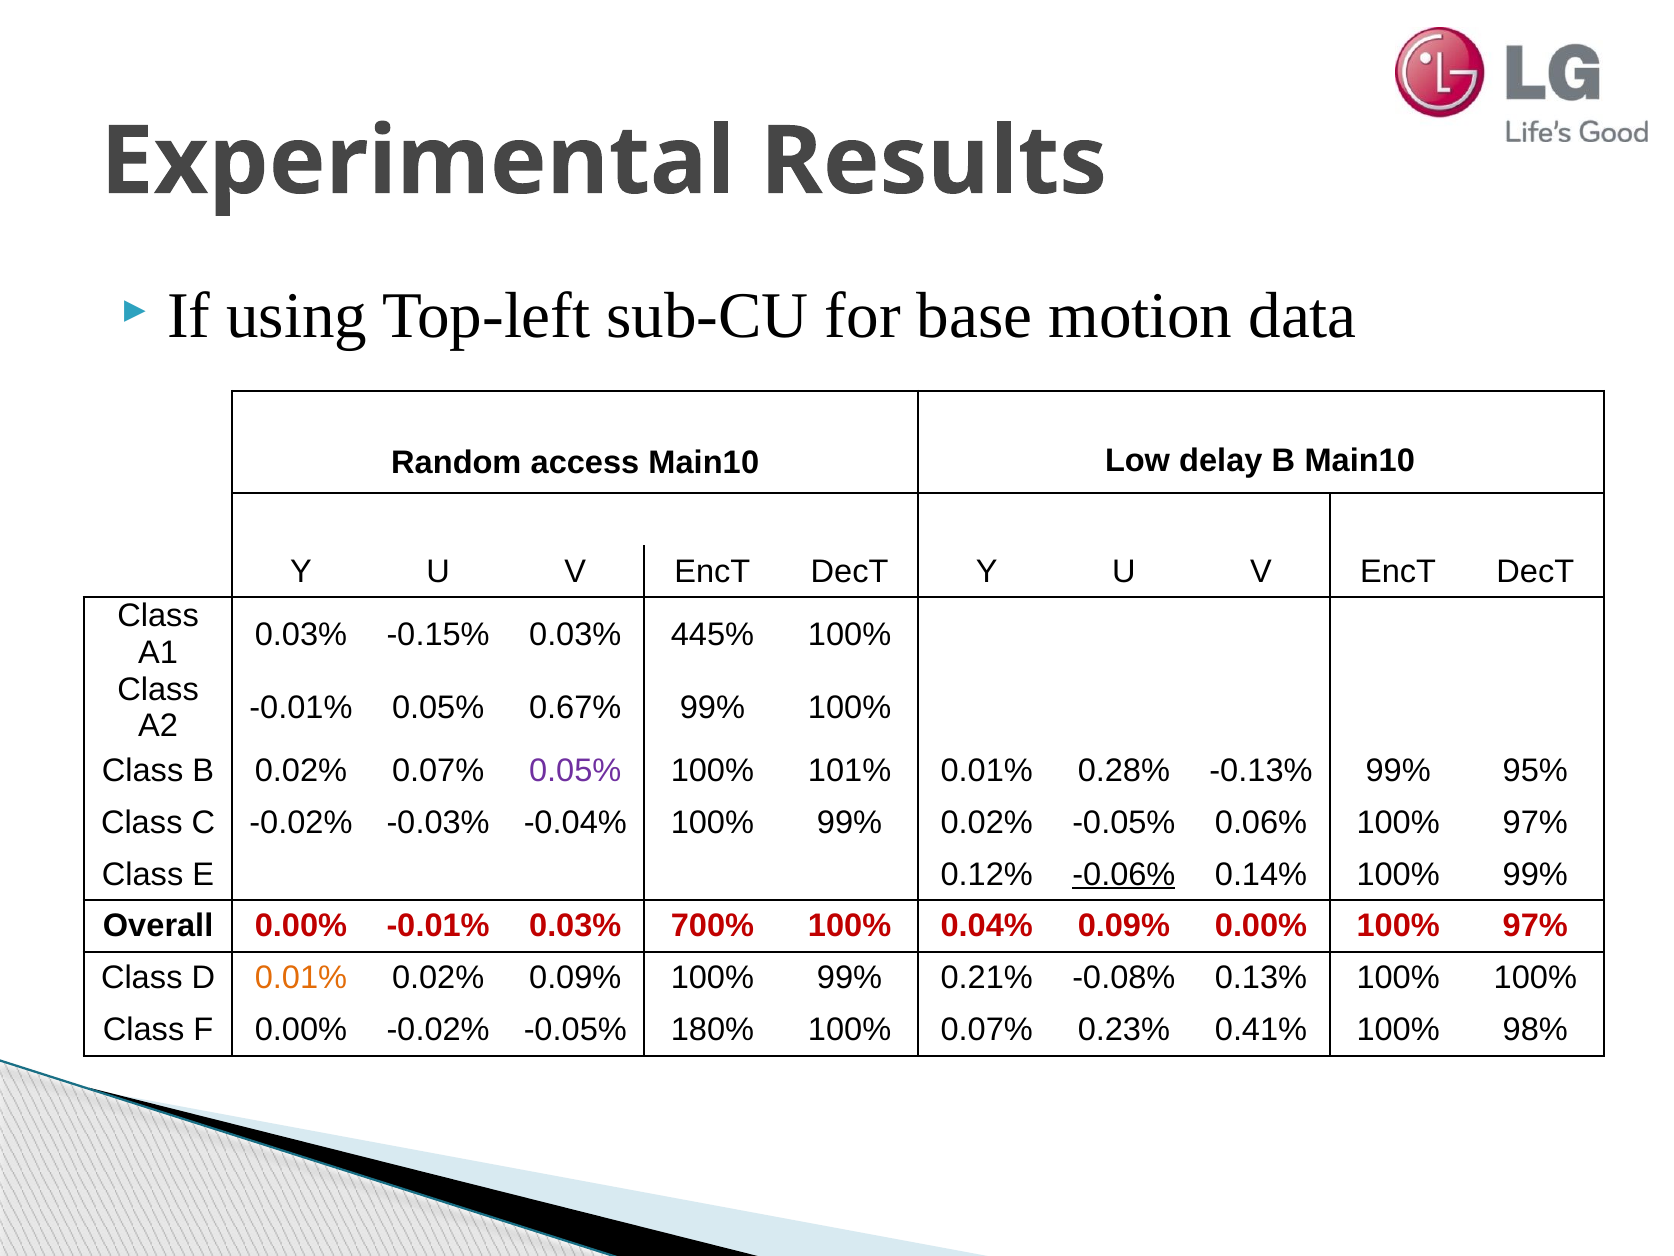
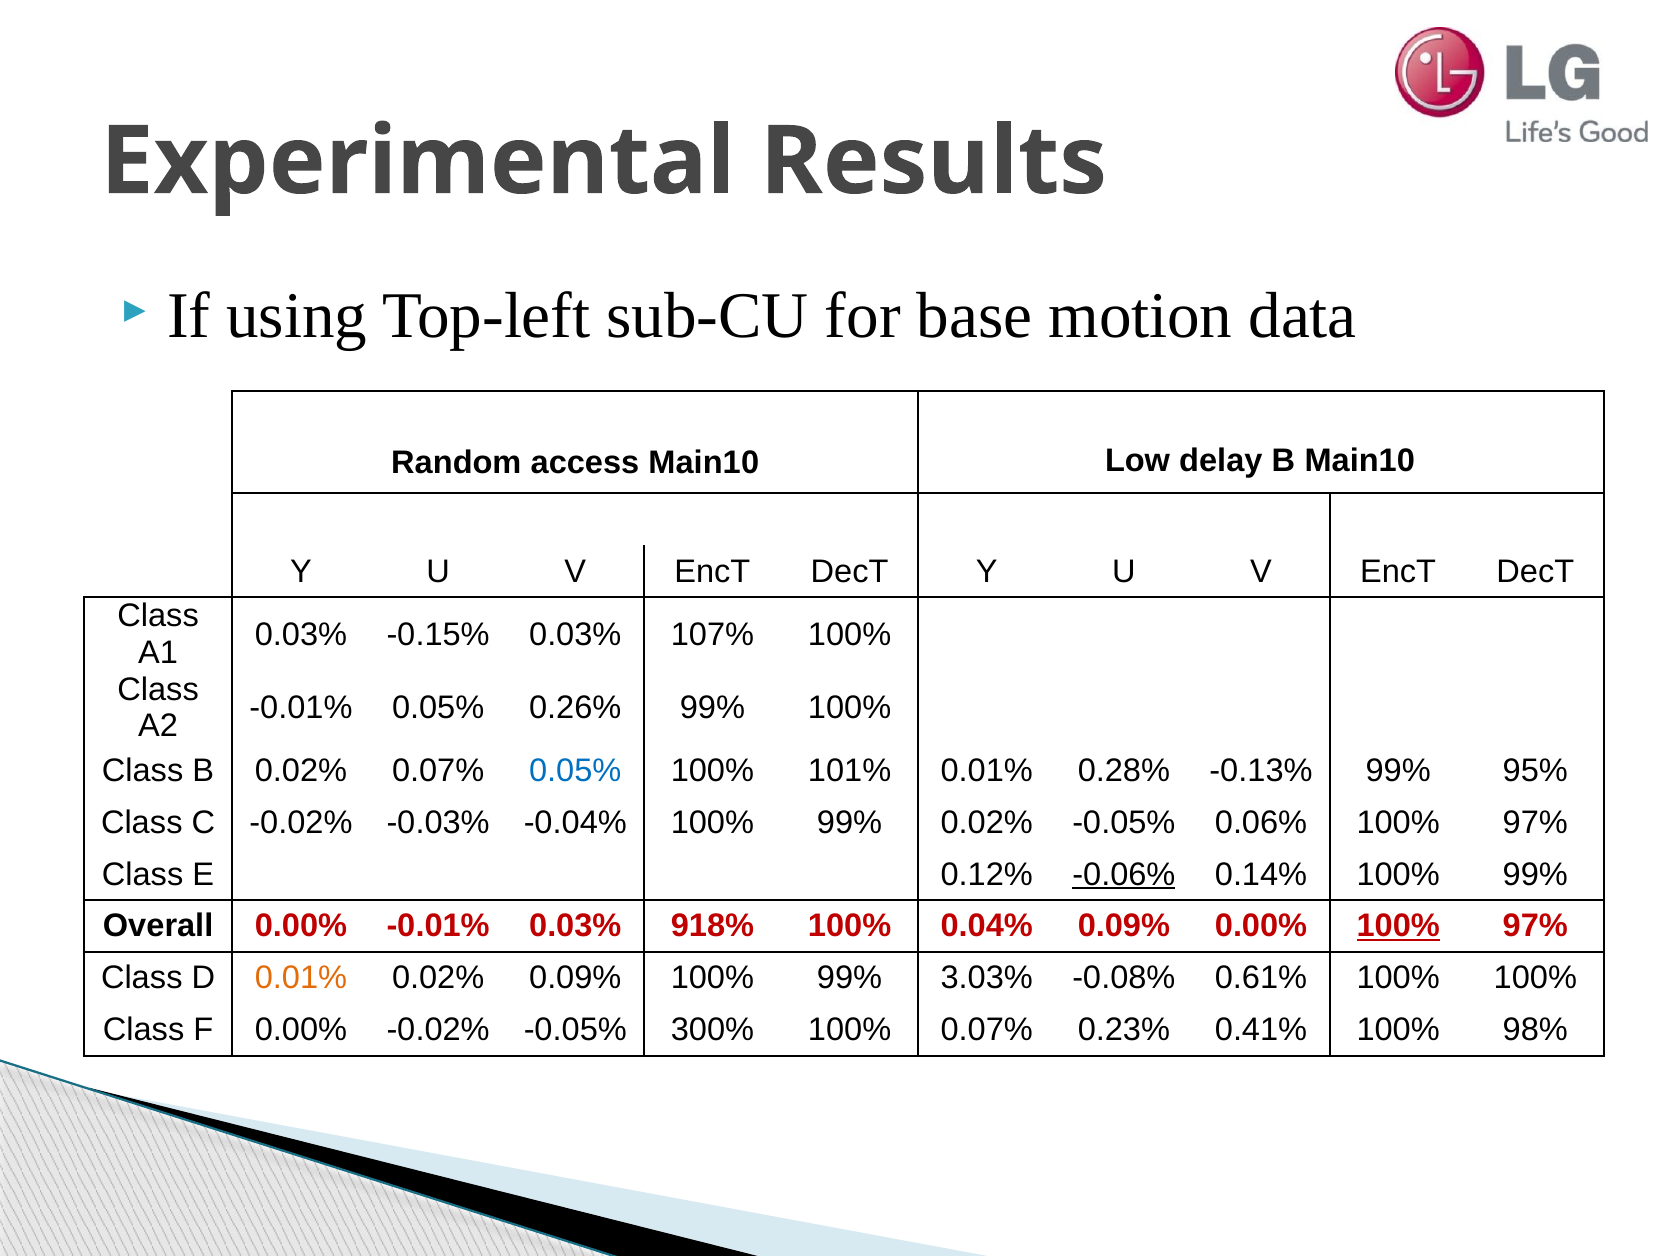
445%: 445% -> 107%
0.67%: 0.67% -> 0.26%
0.05% at (575, 770) colour: purple -> blue
700%: 700% -> 918%
100% at (1398, 926) underline: none -> present
0.21%: 0.21% -> 3.03%
0.13%: 0.13% -> 0.61%
180%: 180% -> 300%
